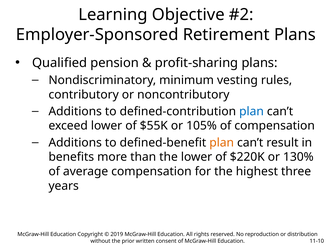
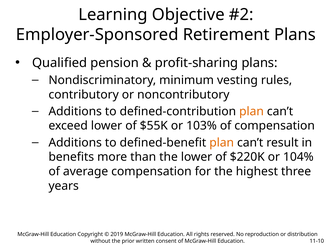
plan at (251, 111) colour: blue -> orange
105%: 105% -> 103%
130%: 130% -> 104%
